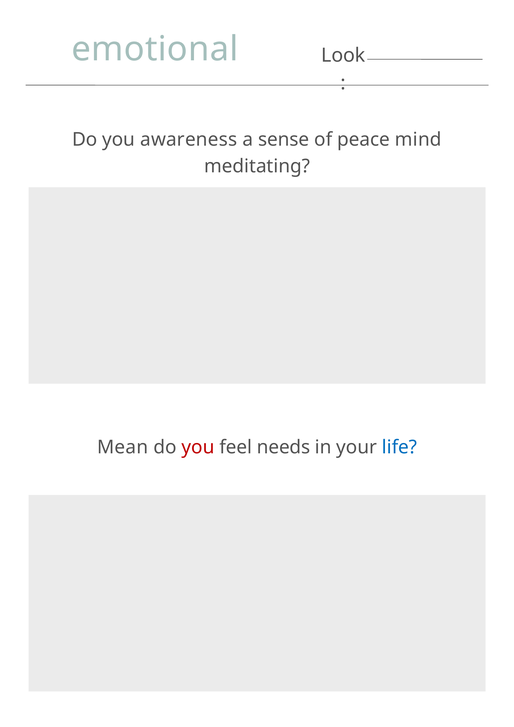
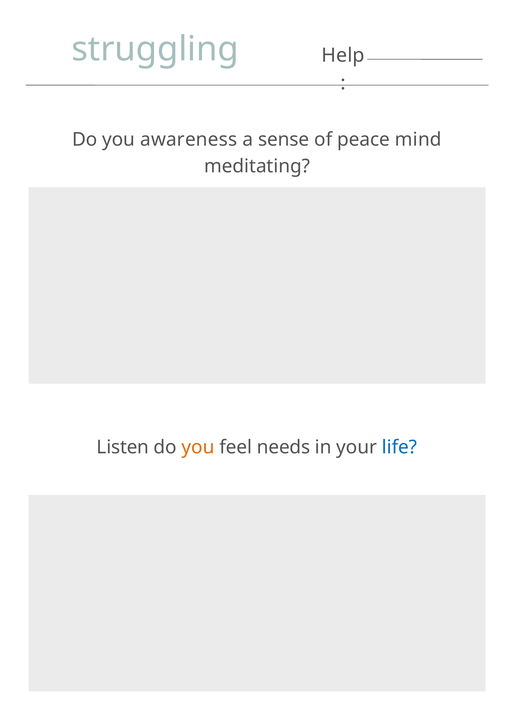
emotional: emotional -> struggling
Look: Look -> Help
Mean: Mean -> Listen
you at (198, 448) colour: red -> orange
